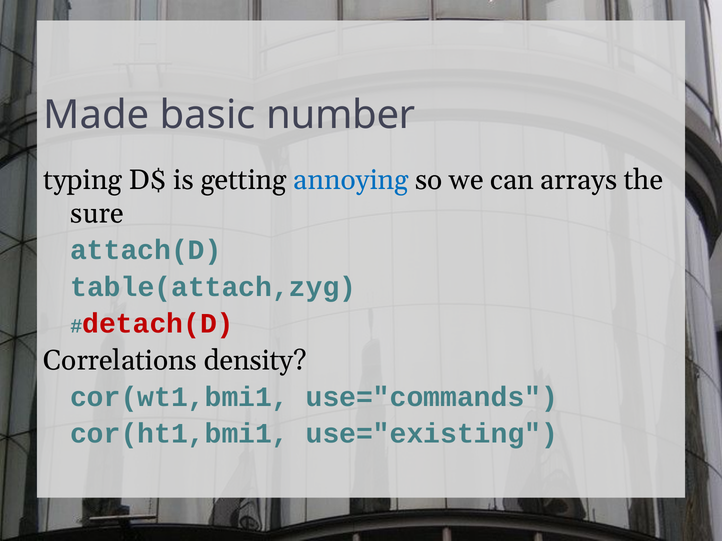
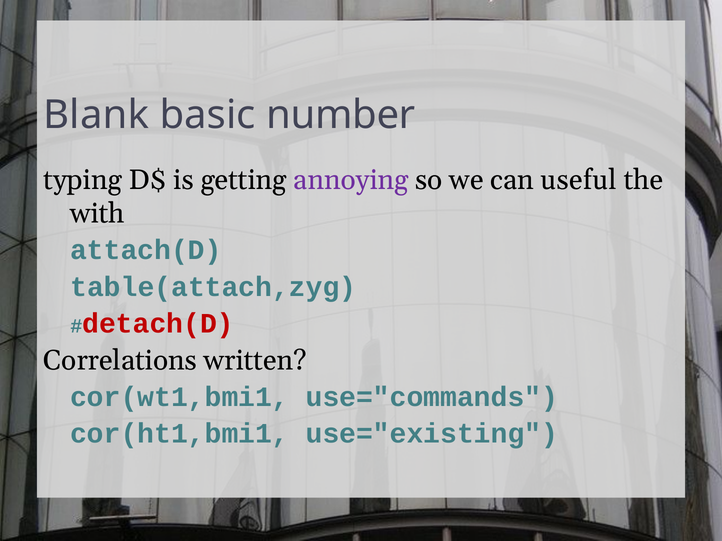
Made: Made -> Blank
annoying colour: blue -> purple
arrays: arrays -> useful
sure: sure -> with
density: density -> written
